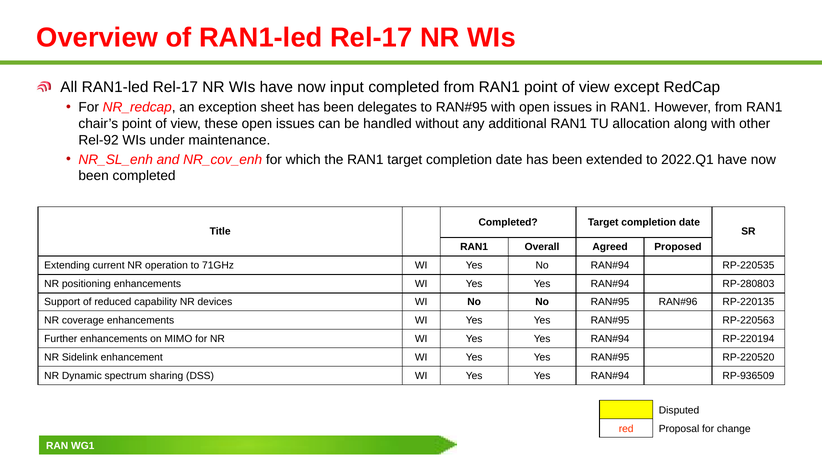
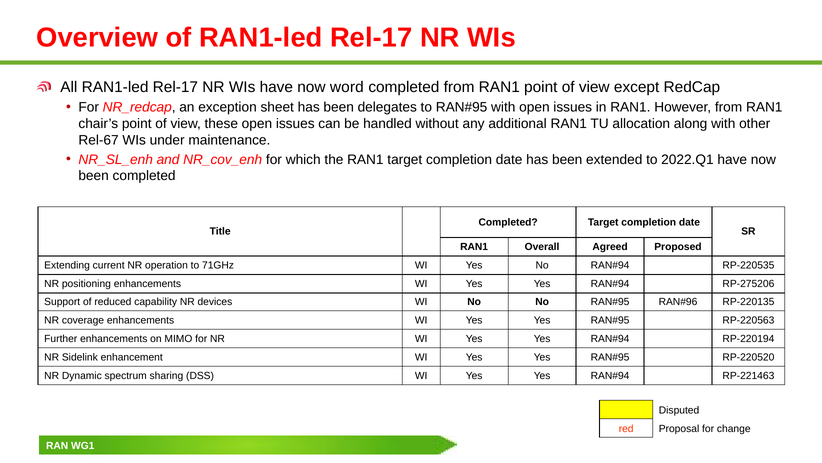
input: input -> word
Rel-92: Rel-92 -> Rel-67
RP-280803: RP-280803 -> RP-275206
RP-936509: RP-936509 -> RP-221463
